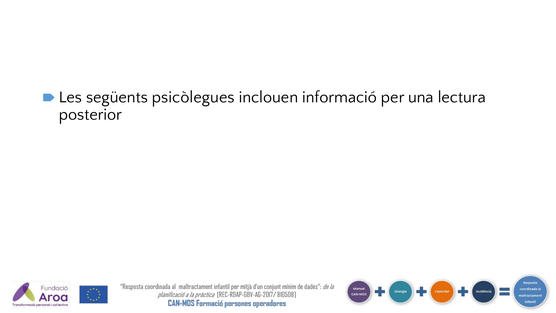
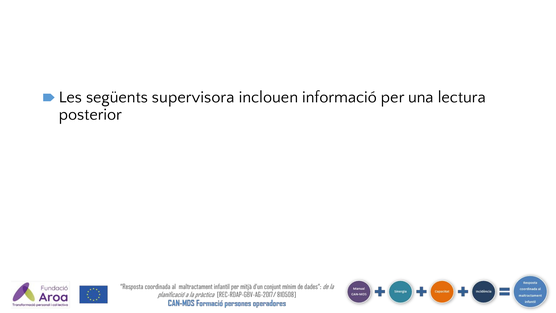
psicòlegues: psicòlegues -> supervisora
